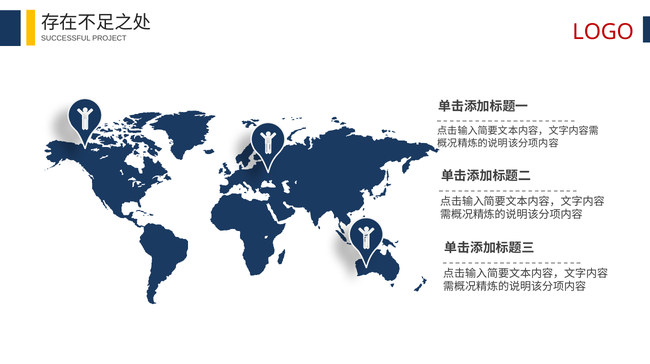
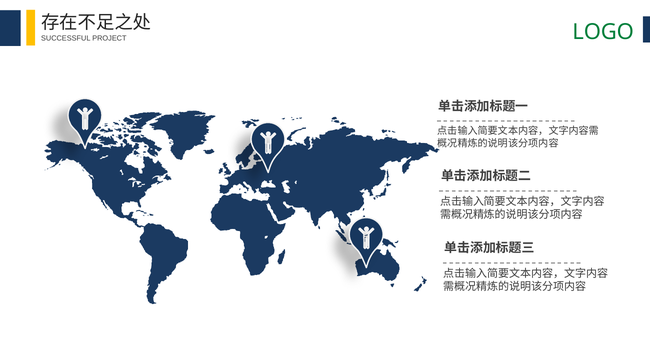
LOGO colour: red -> green
